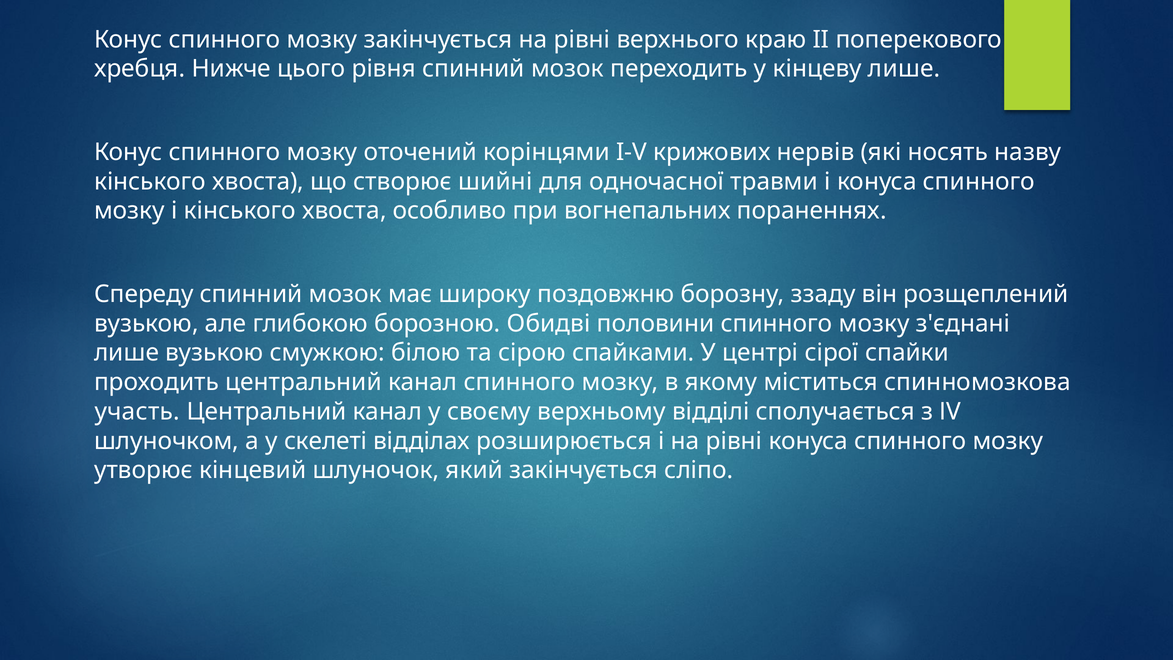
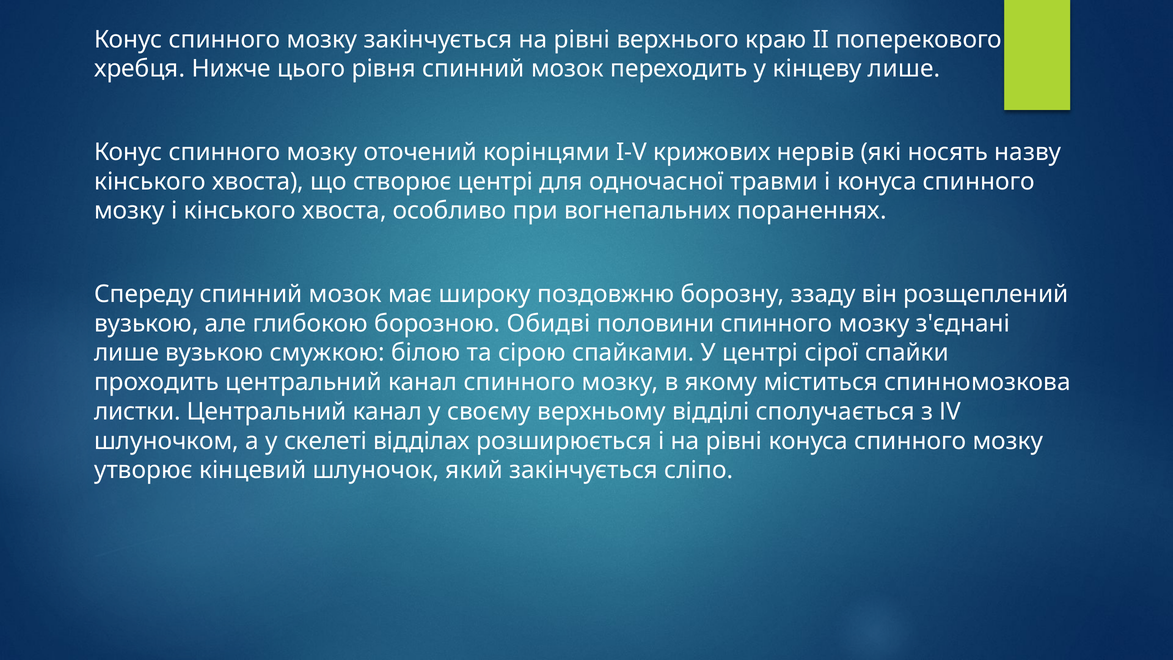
створює шийні: шийні -> центрі
участь: участь -> листки
